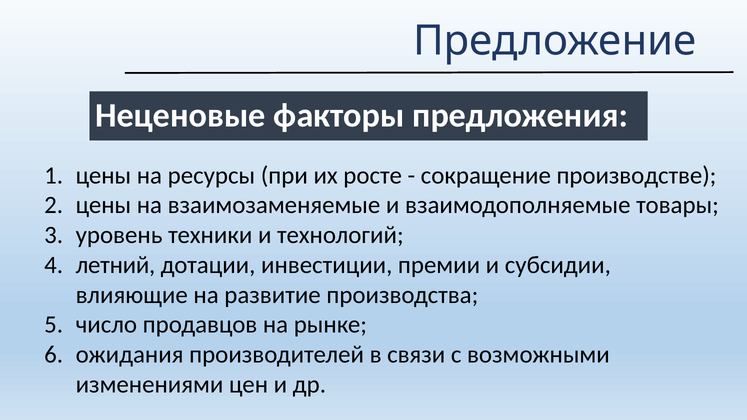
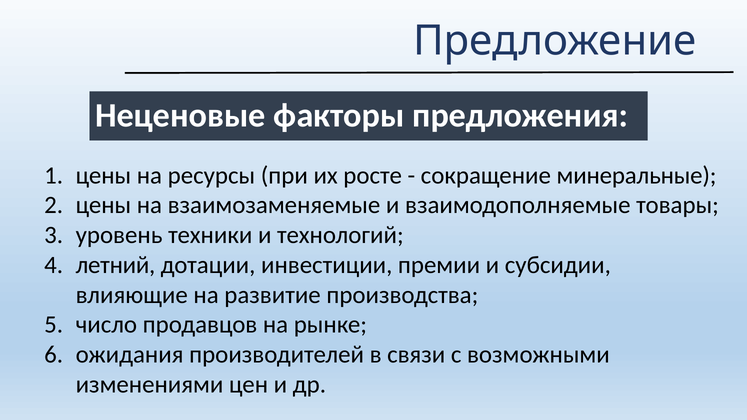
производстве: производстве -> минеральные
